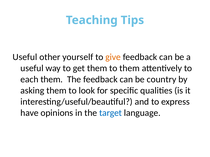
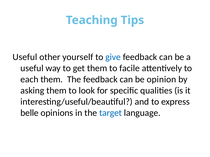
give colour: orange -> blue
to them: them -> facile
country: country -> opinion
have: have -> belle
